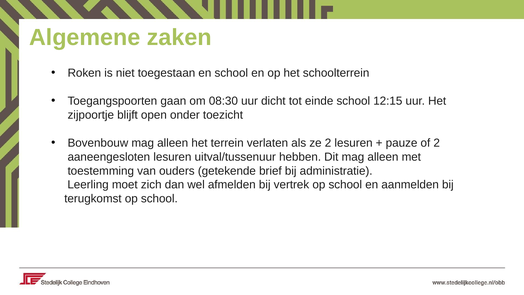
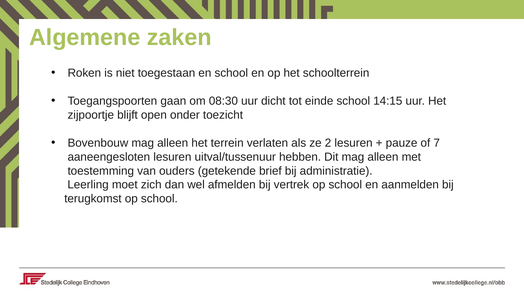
12:15: 12:15 -> 14:15
of 2: 2 -> 7
